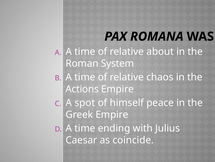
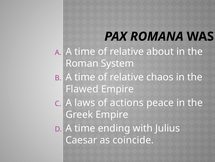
Actions: Actions -> Flawed
spot: spot -> laws
himself: himself -> actions
